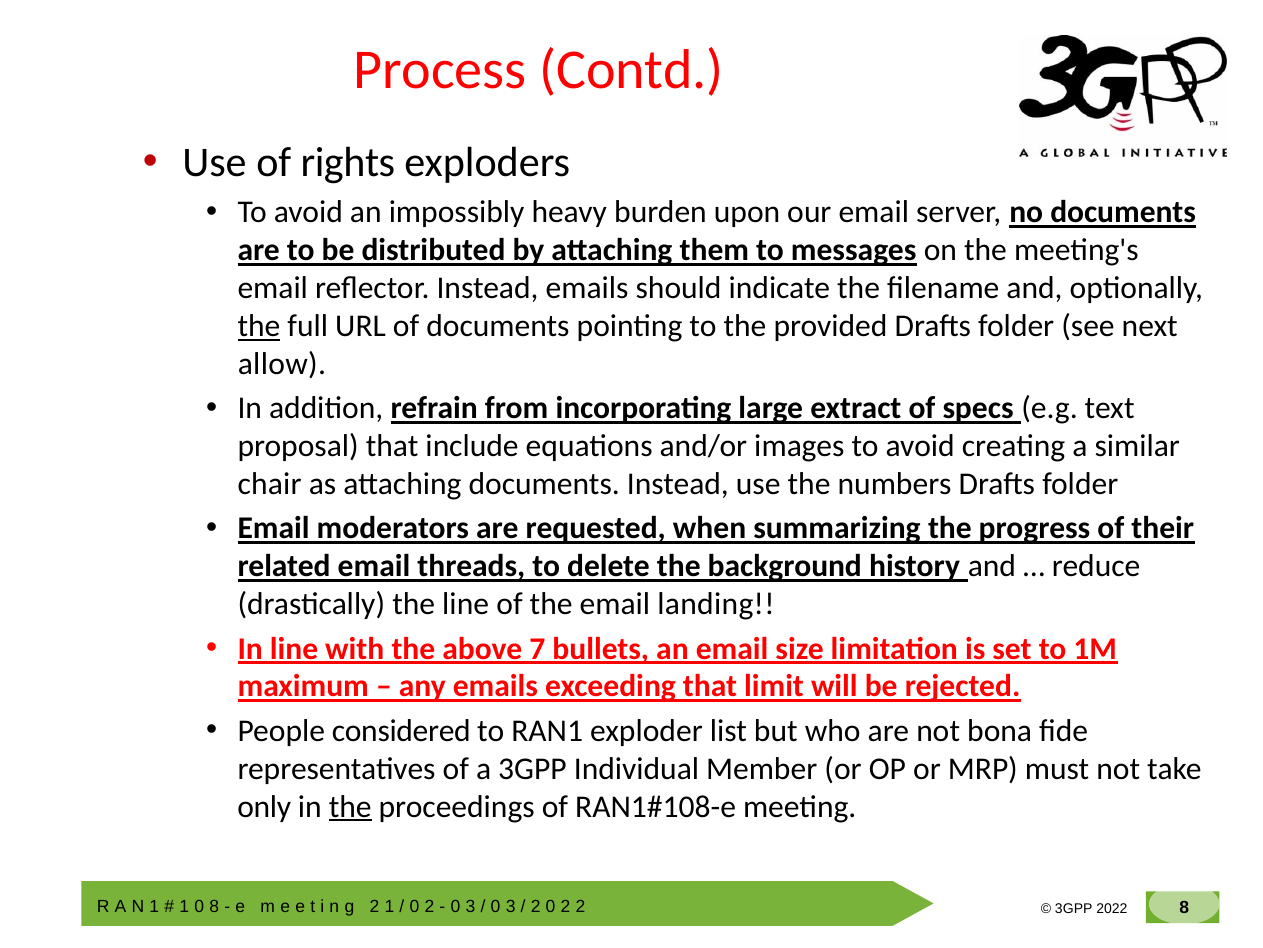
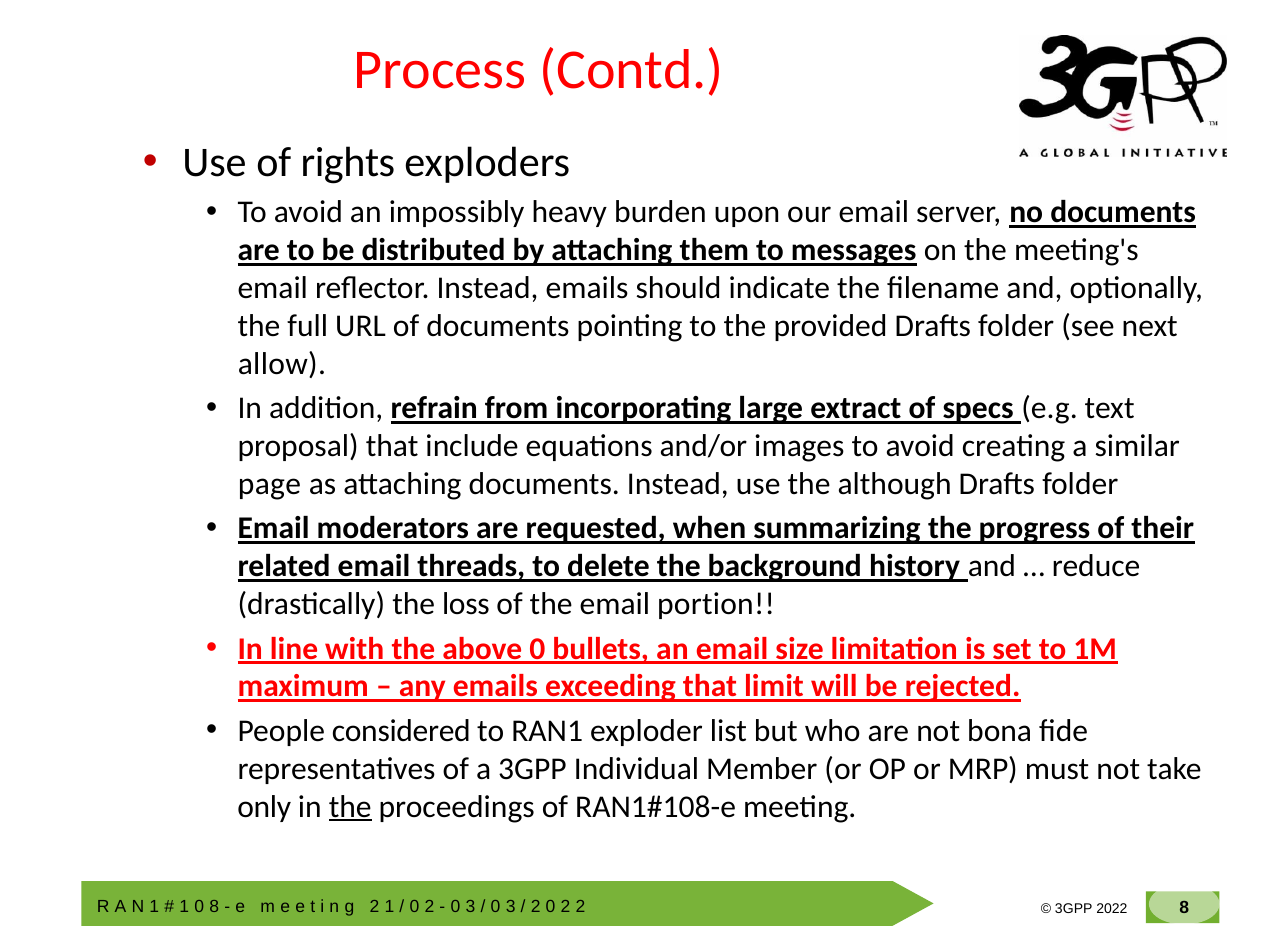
the at (259, 326) underline: present -> none
chair: chair -> page
numbers: numbers -> although
the line: line -> loss
landing: landing -> portion
above 7: 7 -> 0
